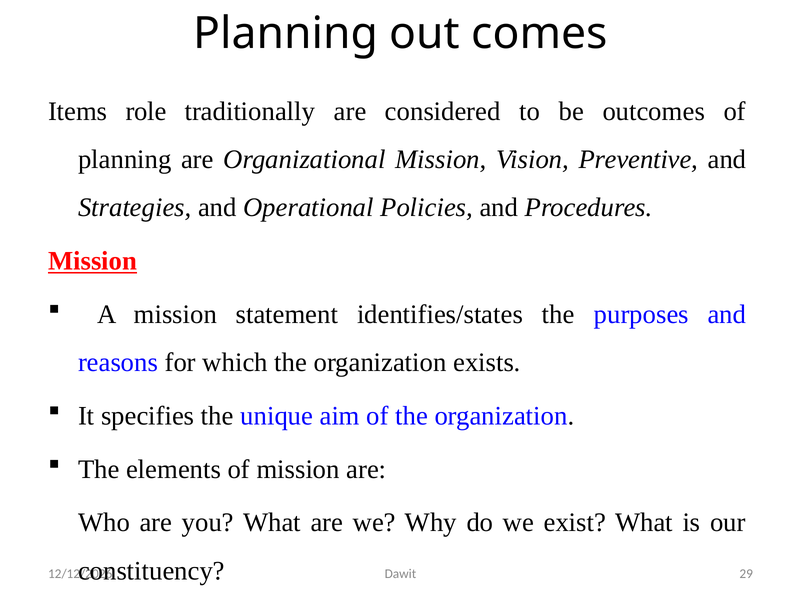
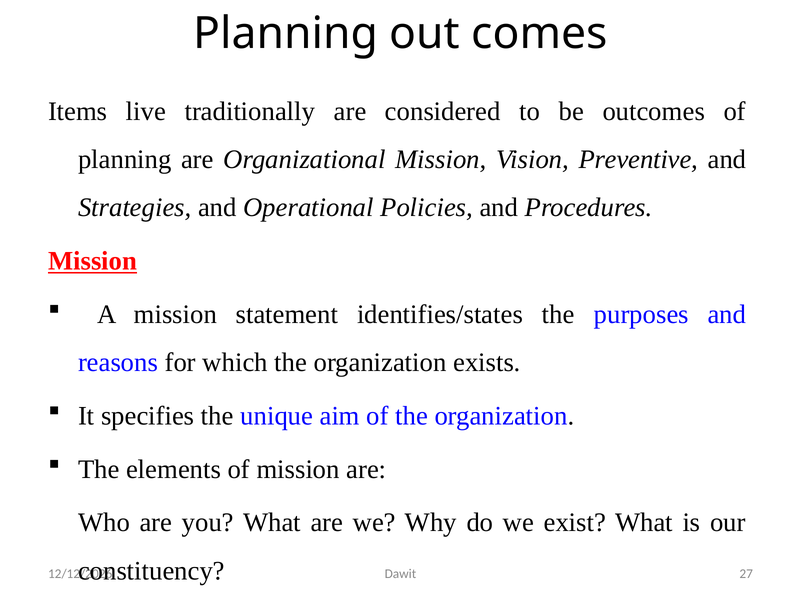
role: role -> live
29: 29 -> 27
